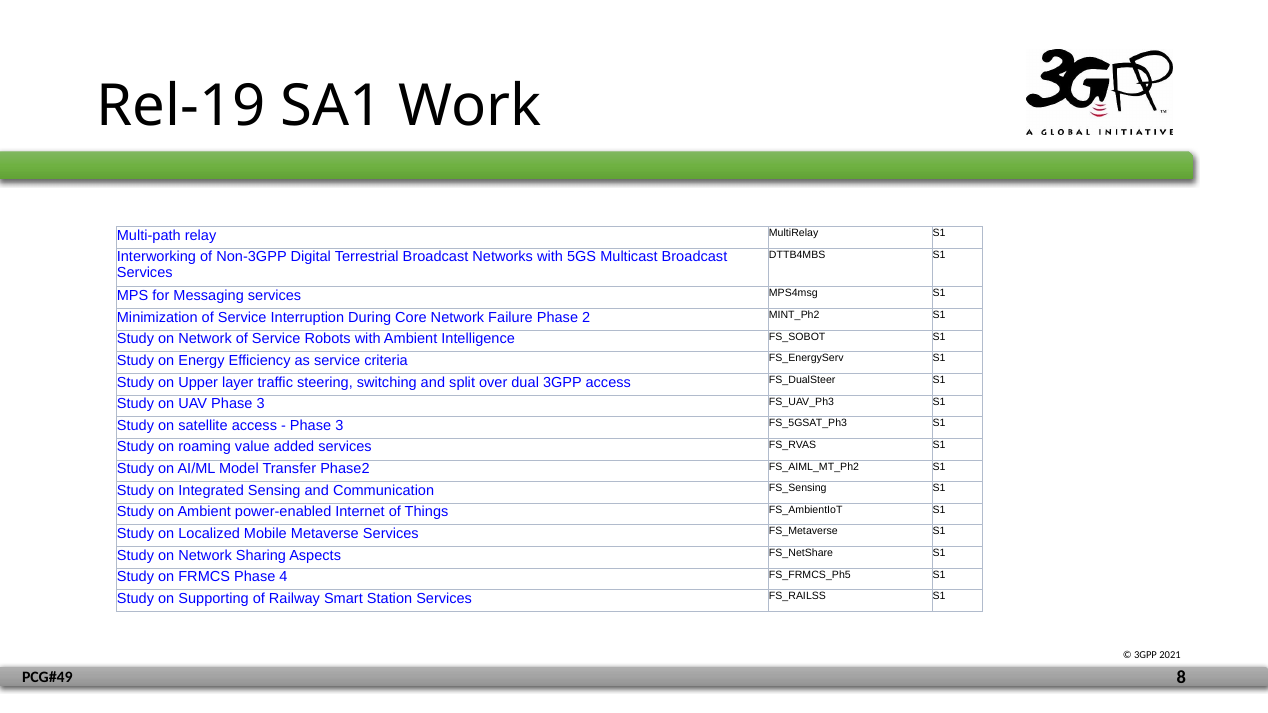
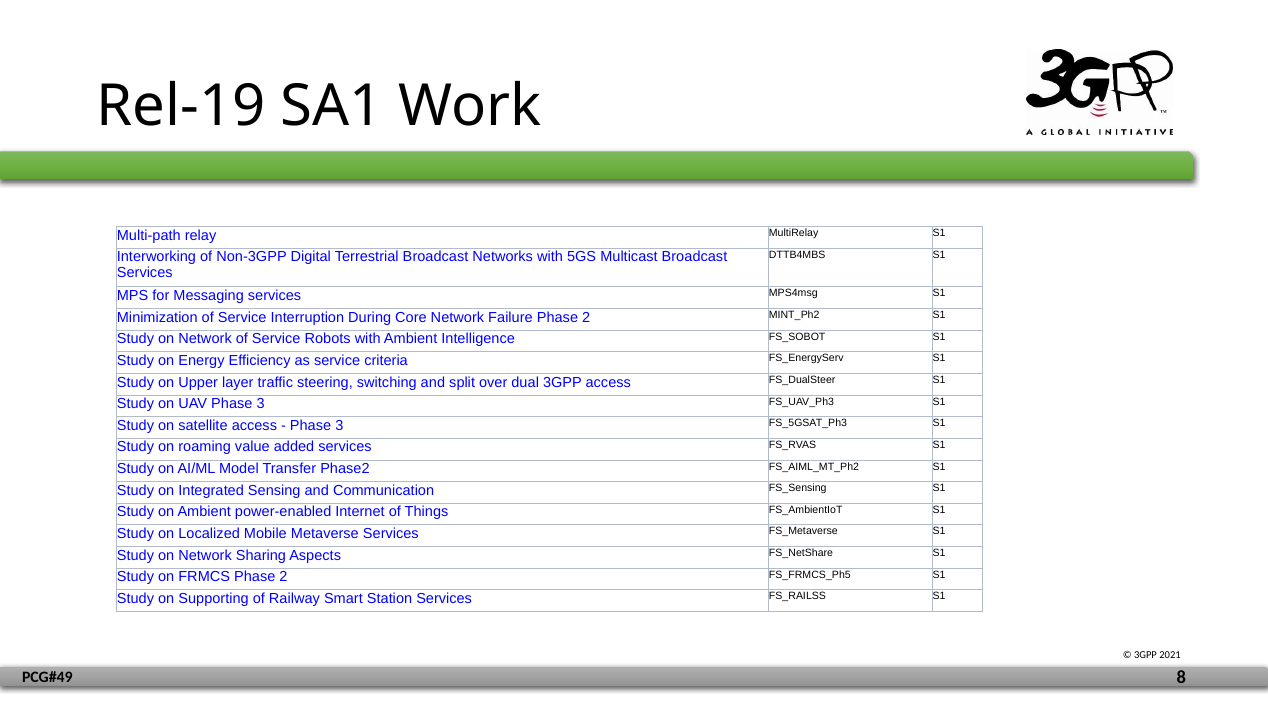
FRMCS Phase 4: 4 -> 2
